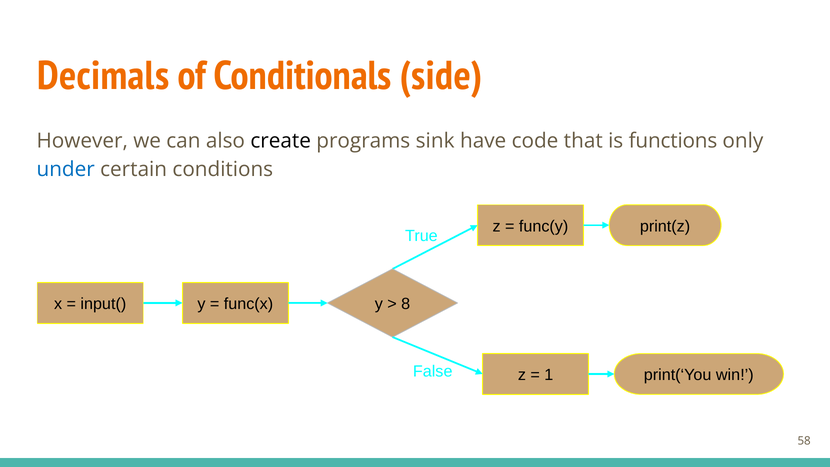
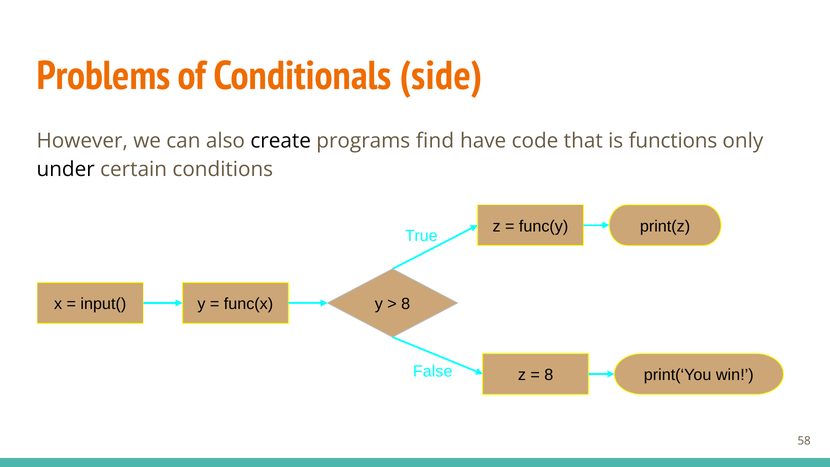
Decimals: Decimals -> Problems
sink: sink -> find
under colour: blue -> black
1 at (549, 375): 1 -> 8
